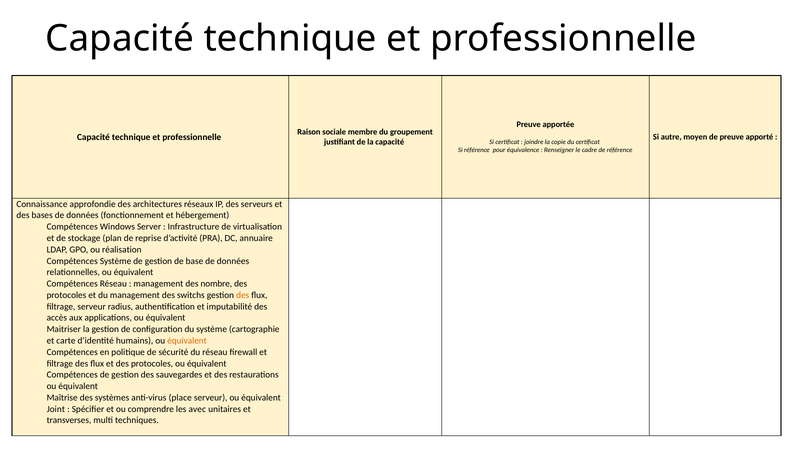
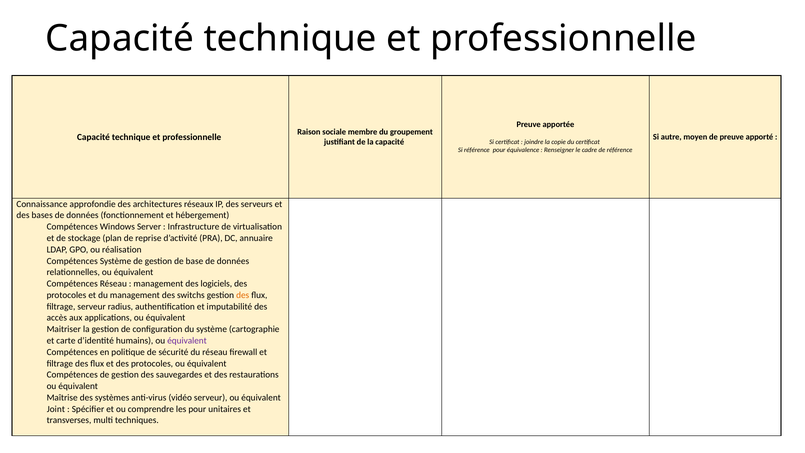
nombre: nombre -> logiciels
équivalent at (187, 341) colour: orange -> purple
place: place -> vidéo
les avec: avec -> pour
